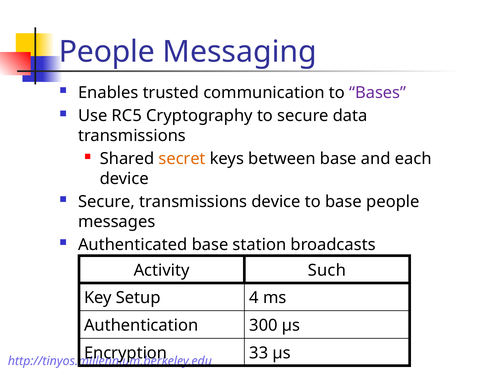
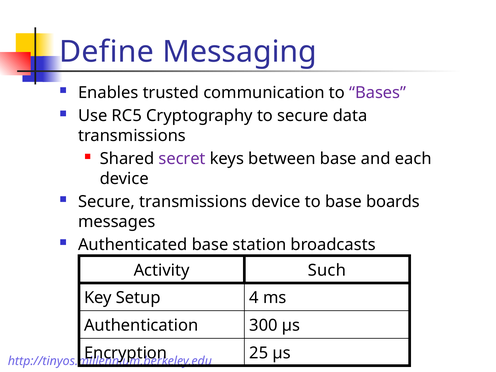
People at (107, 52): People -> Define
secret colour: orange -> purple
base people: people -> boards
33: 33 -> 25
